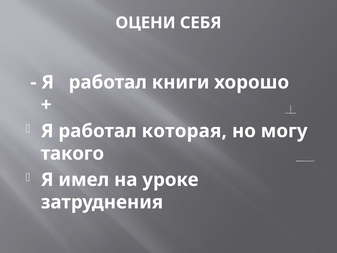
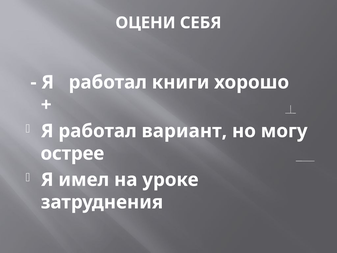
которая: которая -> вариант
такого: такого -> острее
